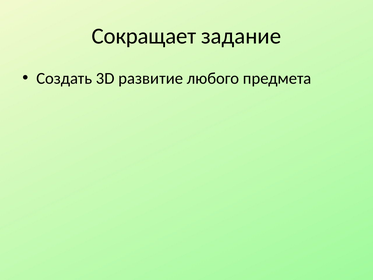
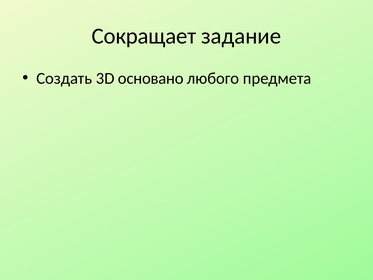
развитие: развитие -> основано
